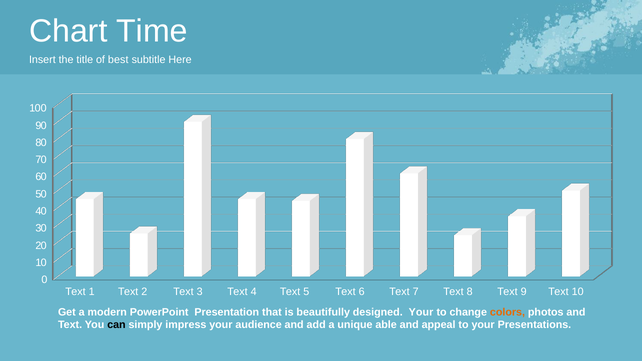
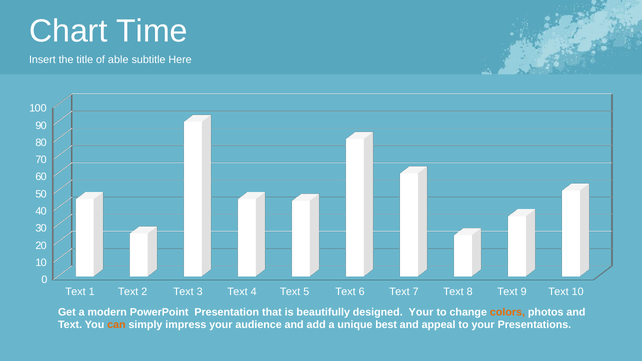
best: best -> able
can colour: black -> orange
able: able -> best
